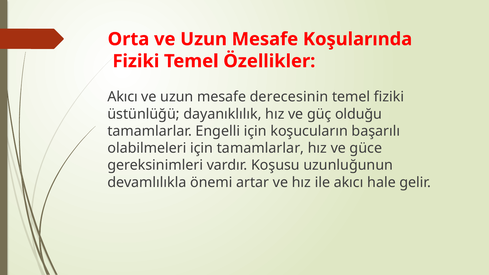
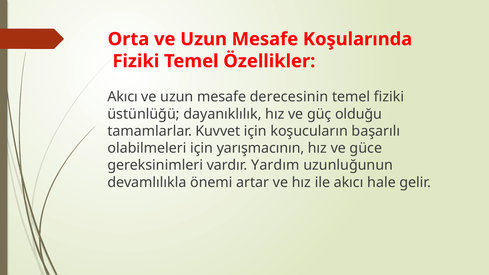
Engelli: Engelli -> Kuvvet
için tamamlarlar: tamamlarlar -> yarışmacının
Koşusu: Koşusu -> Yardım
